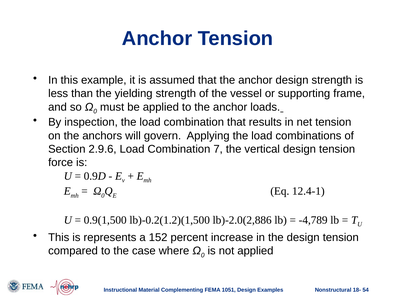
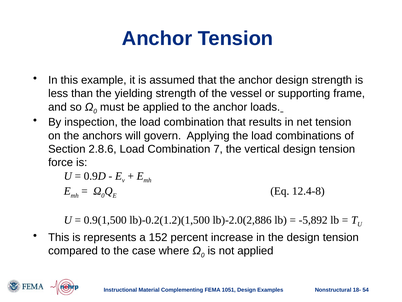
2.9.6: 2.9.6 -> 2.8.6
12.4-1: 12.4-1 -> 12.4-8
-4,789: -4,789 -> -5,892
